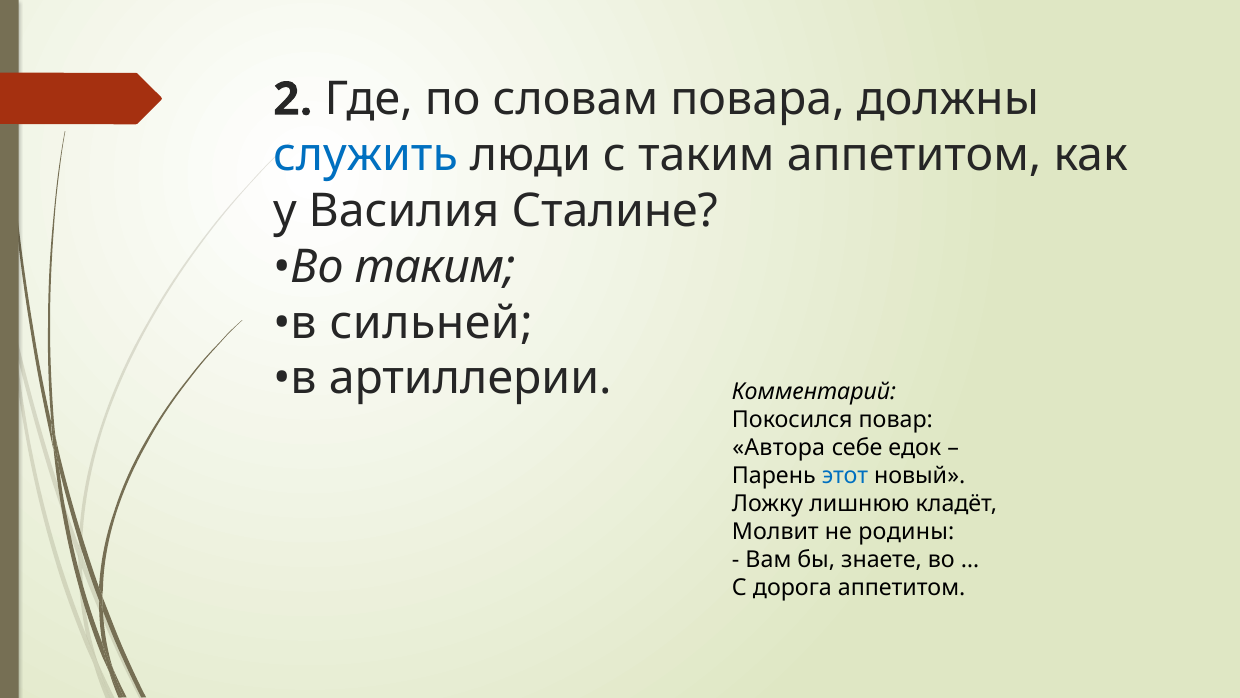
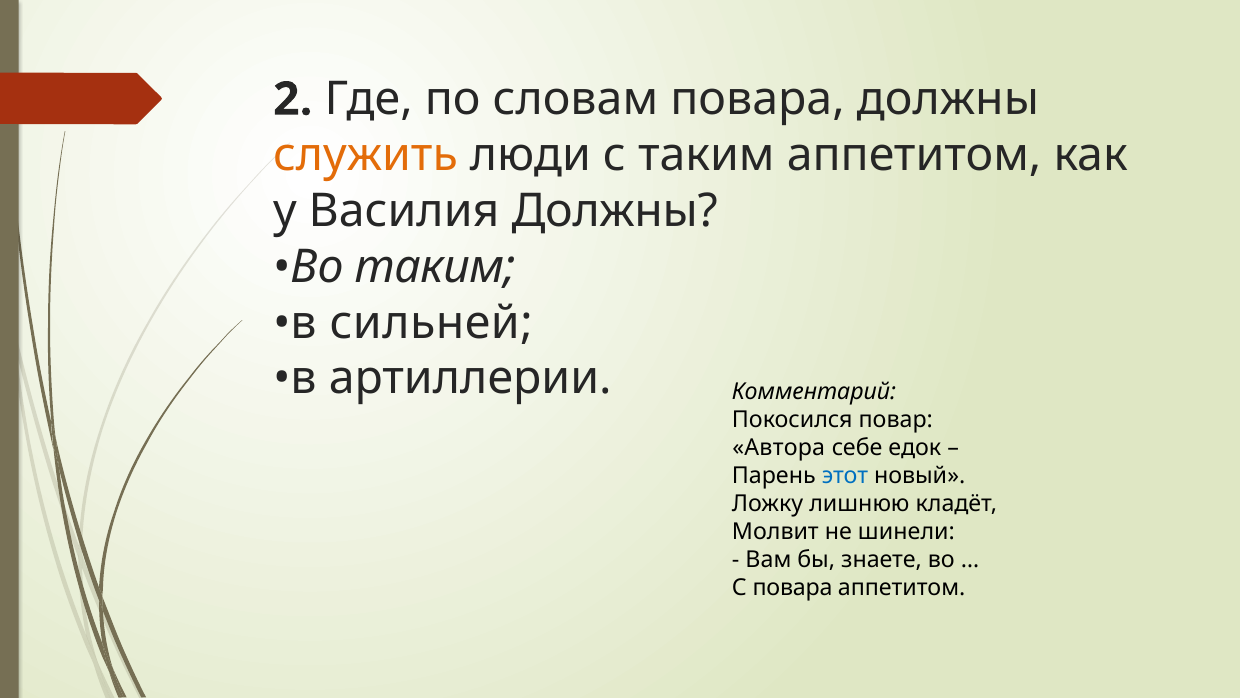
служить colour: blue -> orange
Василия Сталине: Сталине -> Должны
родины: родины -> шинели
С дорога: дорога -> повара
